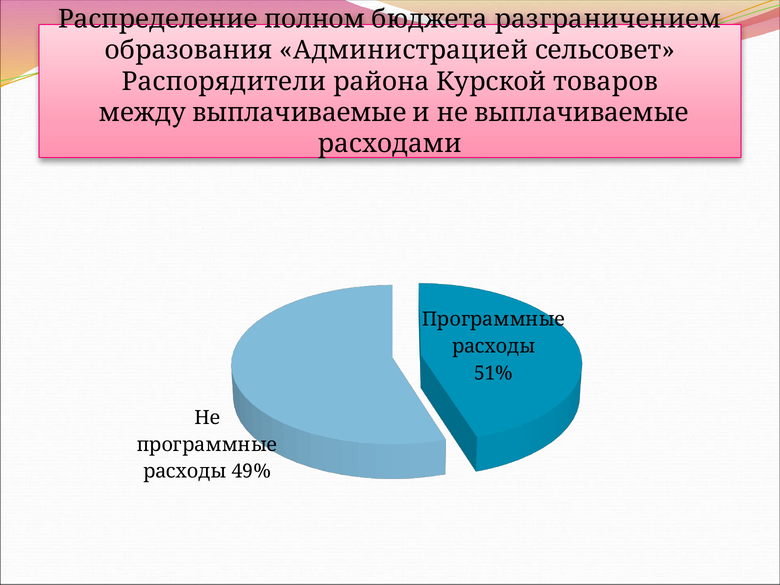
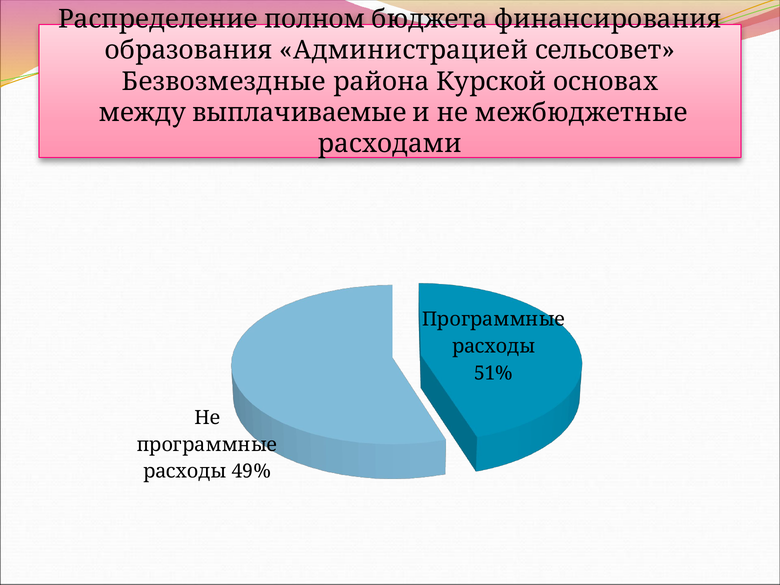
разграничением: разграничением -> финансирования
Распорядители: Распорядители -> Безвозмездные
товаров: товаров -> основах
не выплачиваемые: выплачиваемые -> межбюджетные
